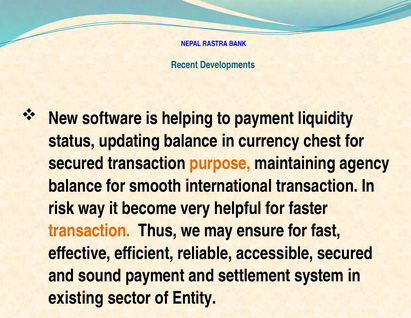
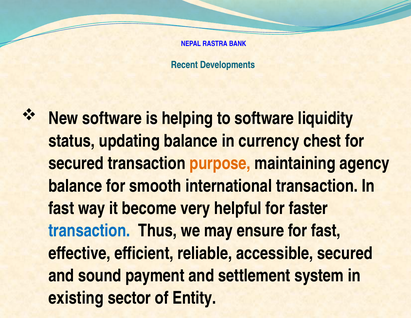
to payment: payment -> software
risk at (61, 208): risk -> fast
transaction at (89, 230) colour: orange -> blue
